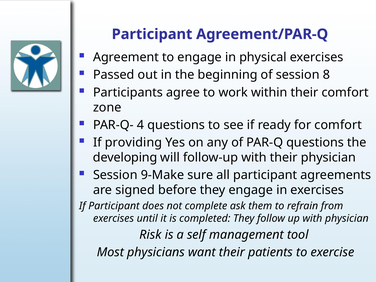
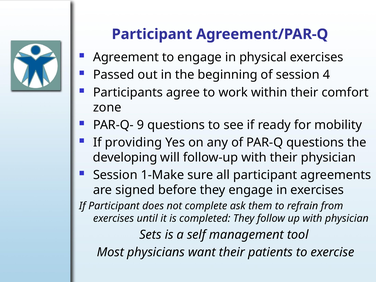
8: 8 -> 4
4: 4 -> 9
for comfort: comfort -> mobility
9-Make: 9-Make -> 1-Make
Risk: Risk -> Sets
